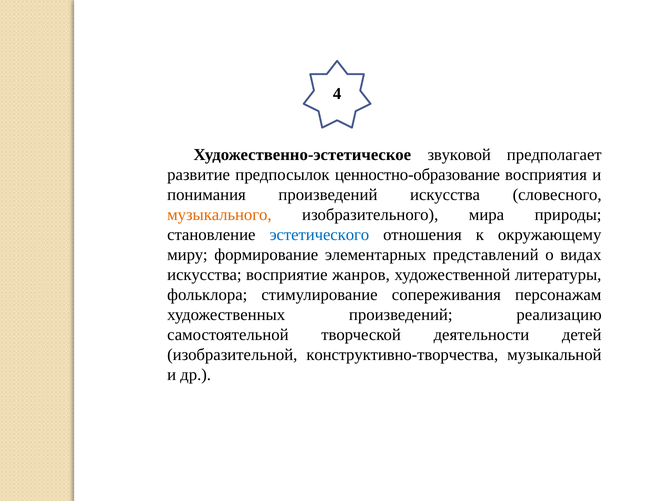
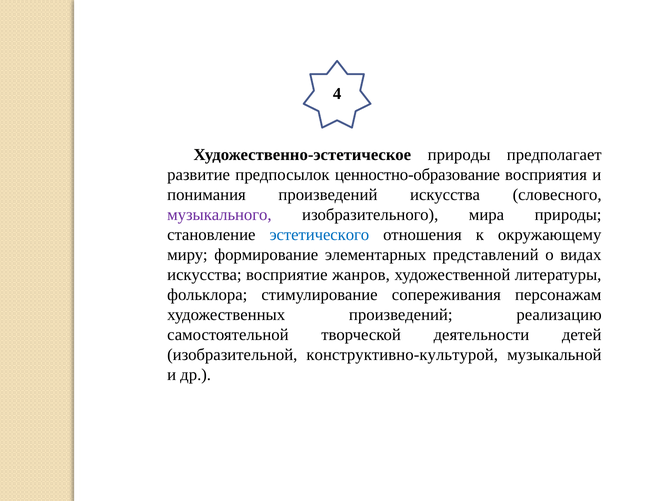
Художественно-эстетическое звуковой: звуковой -> природы
музыкального colour: orange -> purple
конструктивно-творчества: конструктивно-творчества -> конструктивно-культурой
